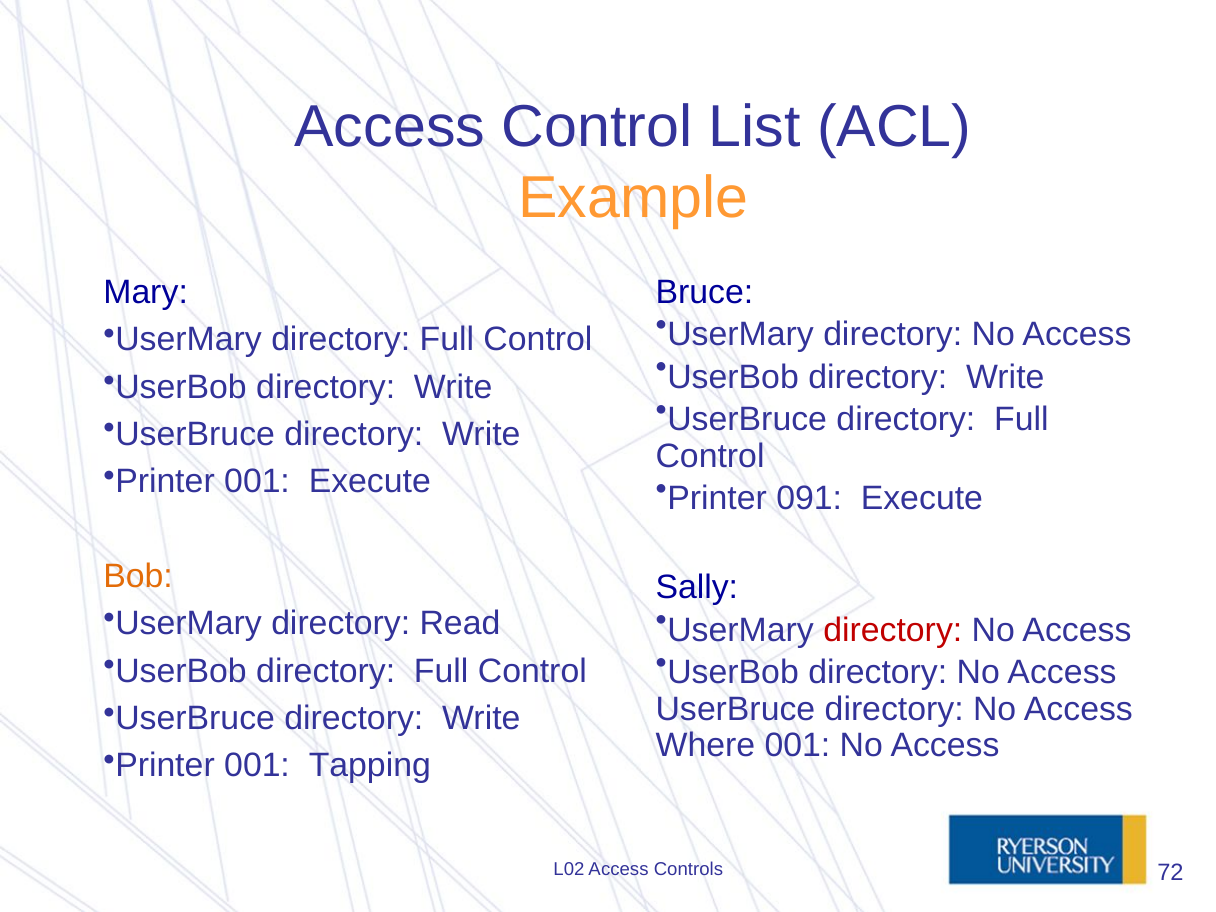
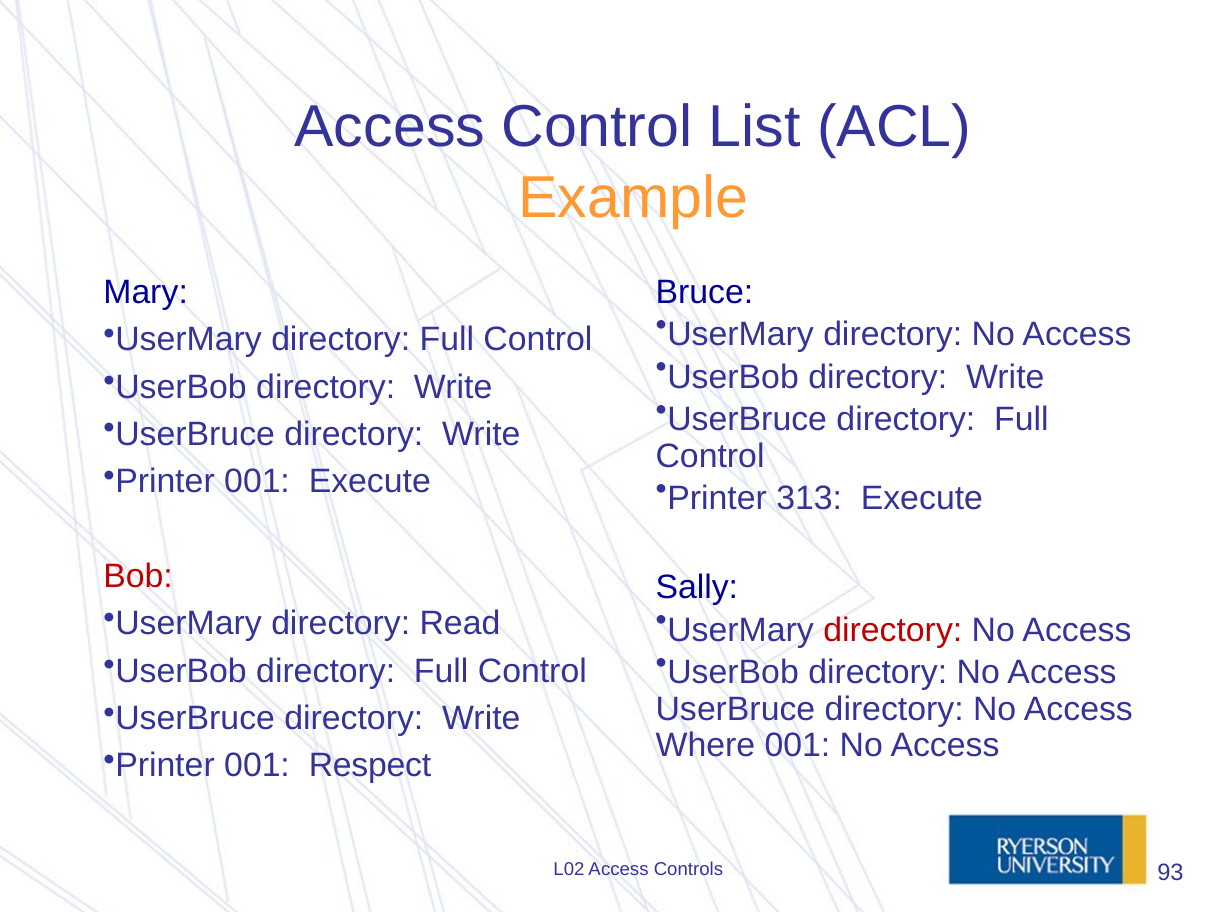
091: 091 -> 313
Bob colour: orange -> red
Tapping: Tapping -> Respect
72: 72 -> 93
